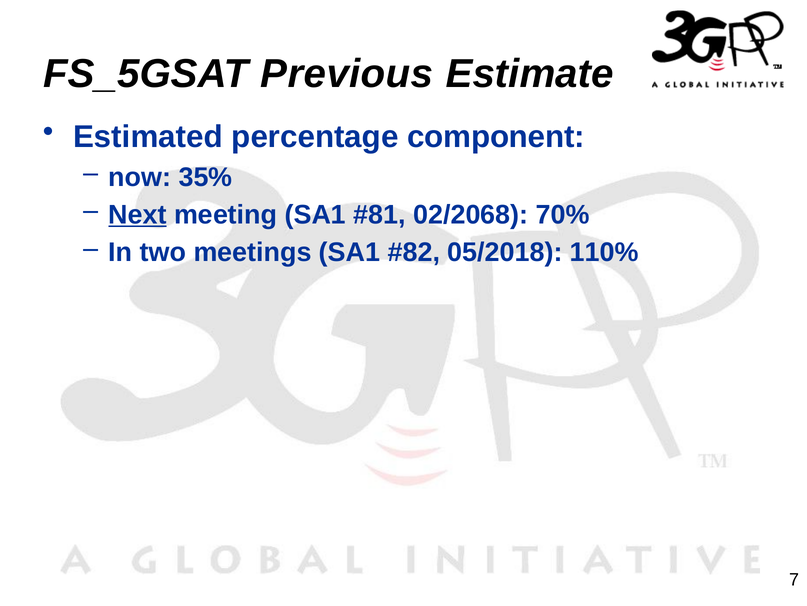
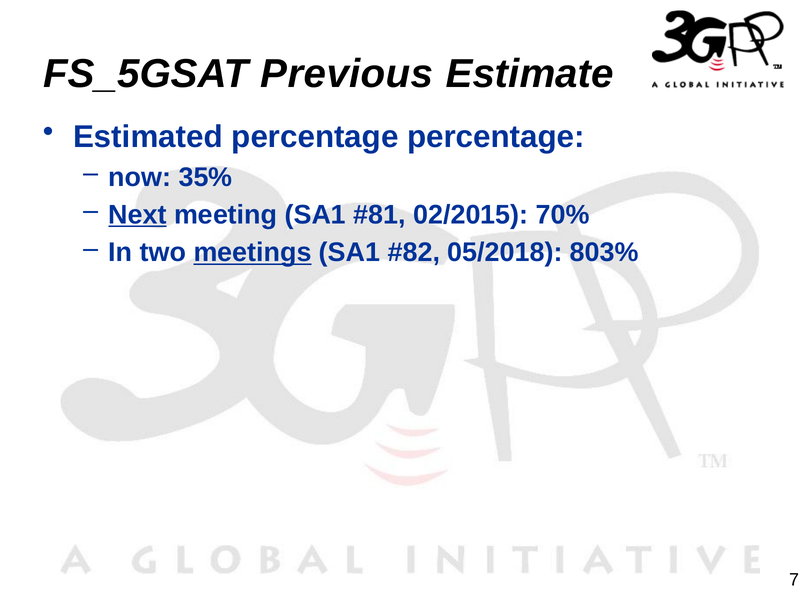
percentage component: component -> percentage
02/2068: 02/2068 -> 02/2015
meetings underline: none -> present
110%: 110% -> 803%
